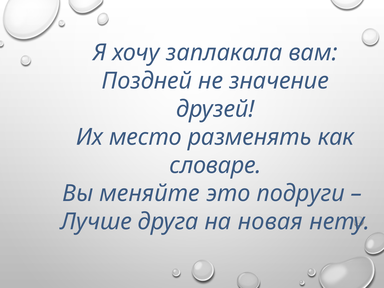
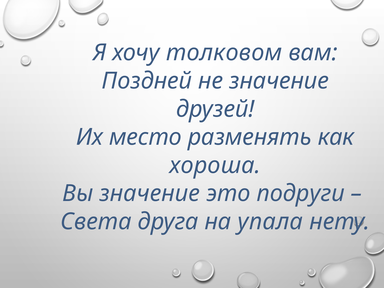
заплакала: заплакала -> толковом
словаре: словаре -> хороша
Вы меняйте: меняйте -> значение
Лучше: Лучше -> Света
новая: новая -> упала
